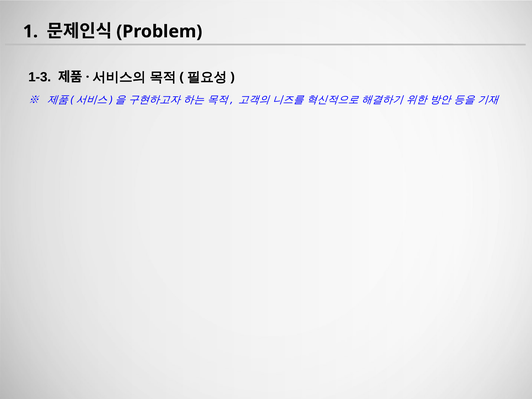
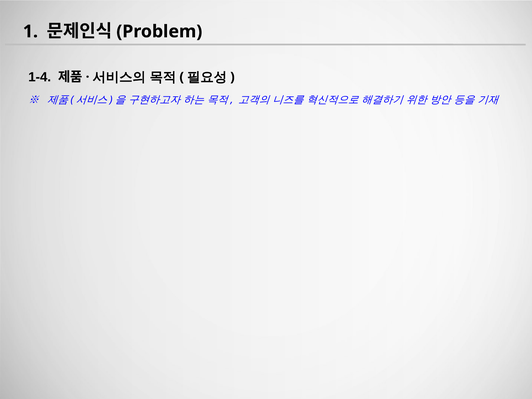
1-3: 1-3 -> 1-4
